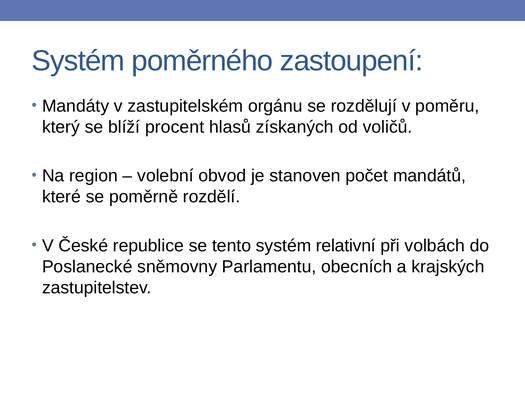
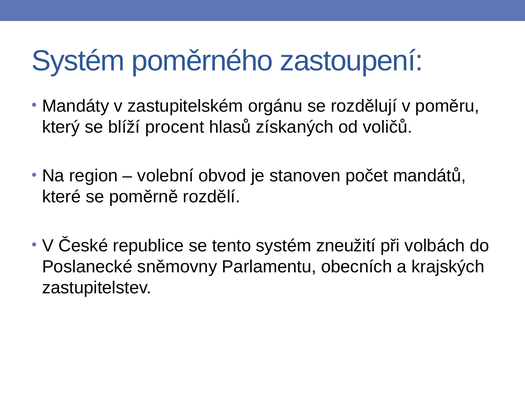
relativní: relativní -> zneužití
